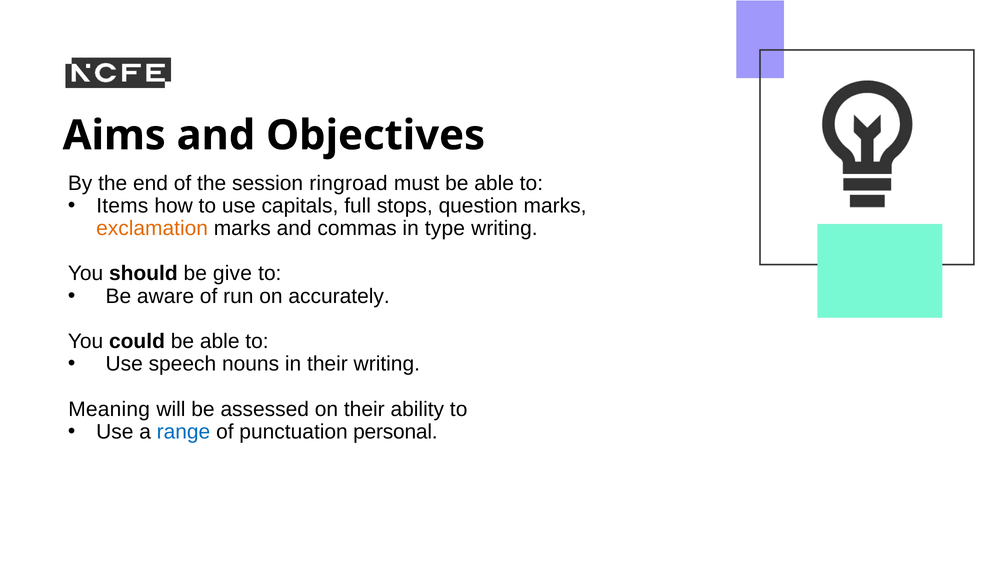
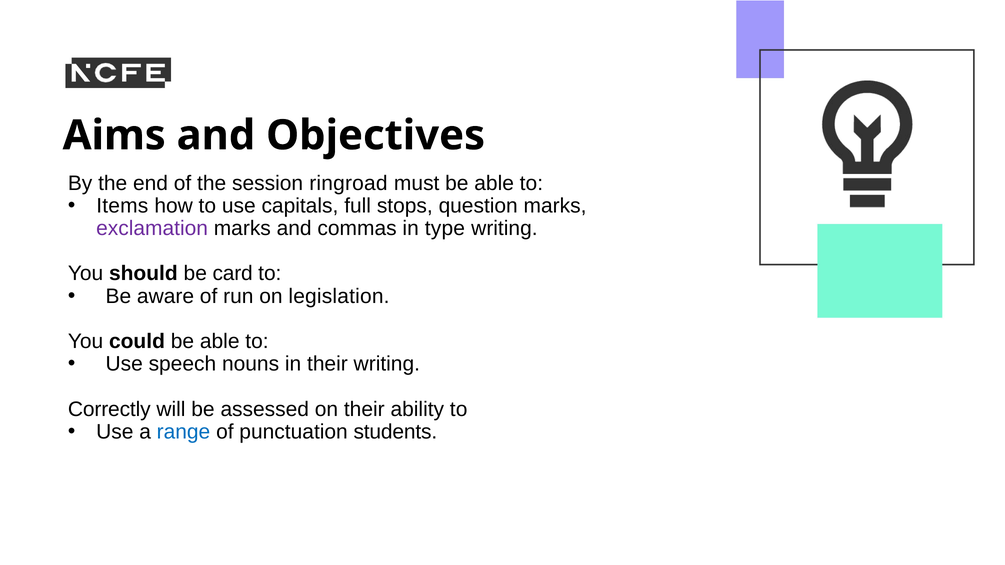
exclamation colour: orange -> purple
give: give -> card
accurately: accurately -> legislation
Meaning: Meaning -> Correctly
personal: personal -> students
